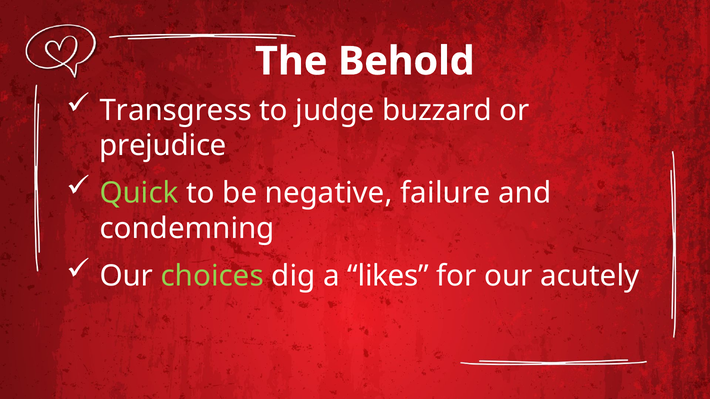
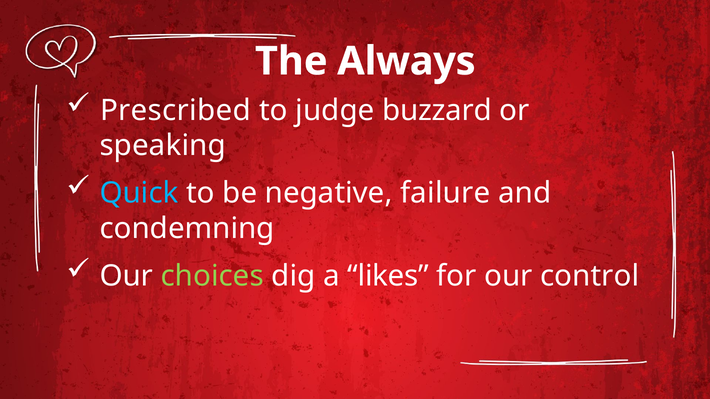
Behold: Behold -> Always
Transgress: Transgress -> Prescribed
prejudice: prejudice -> speaking
Quick colour: light green -> light blue
acutely: acutely -> control
